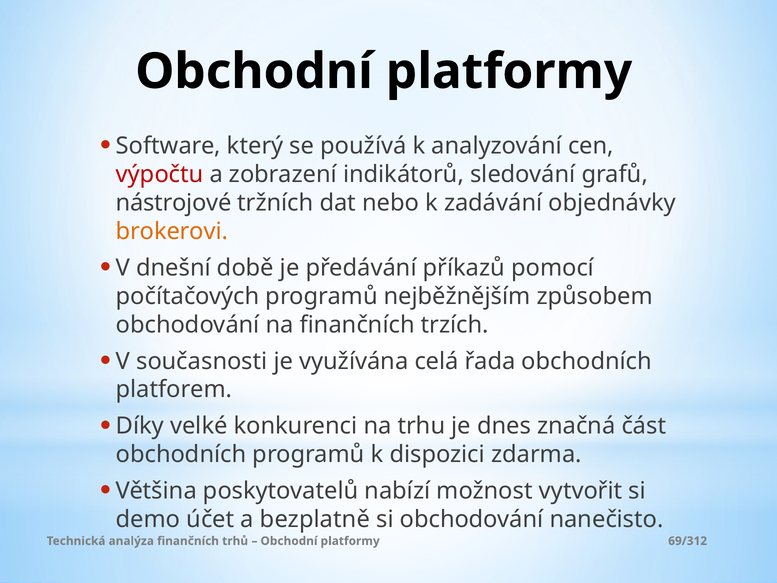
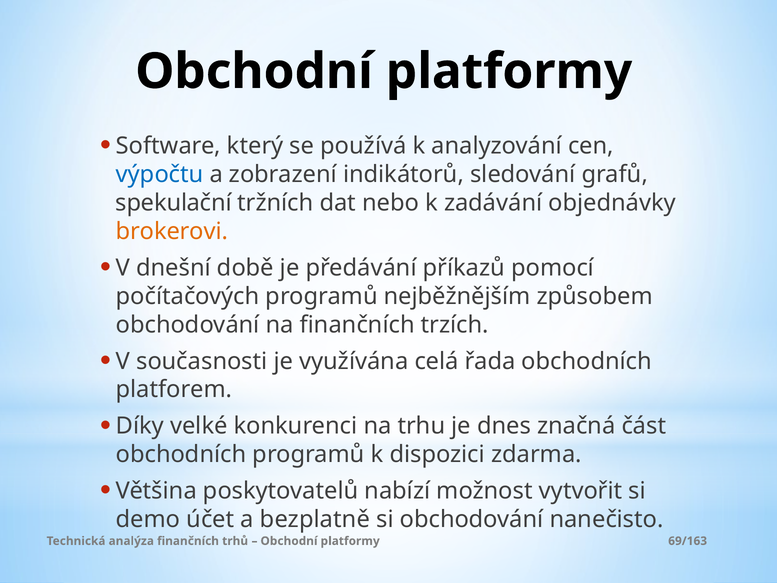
výpočtu colour: red -> blue
nástrojové: nástrojové -> spekulační
69/312: 69/312 -> 69/163
